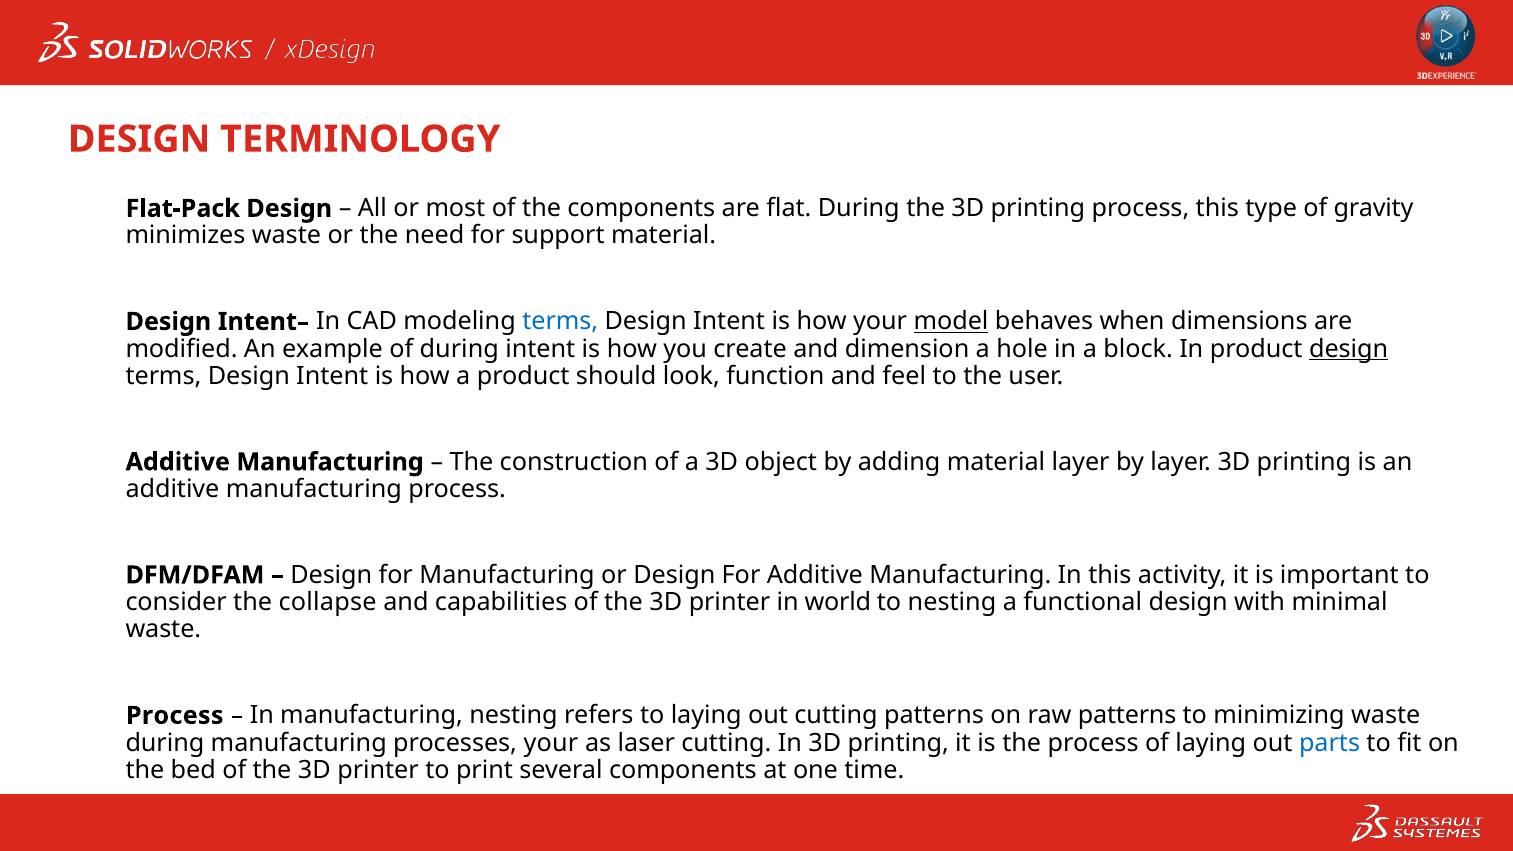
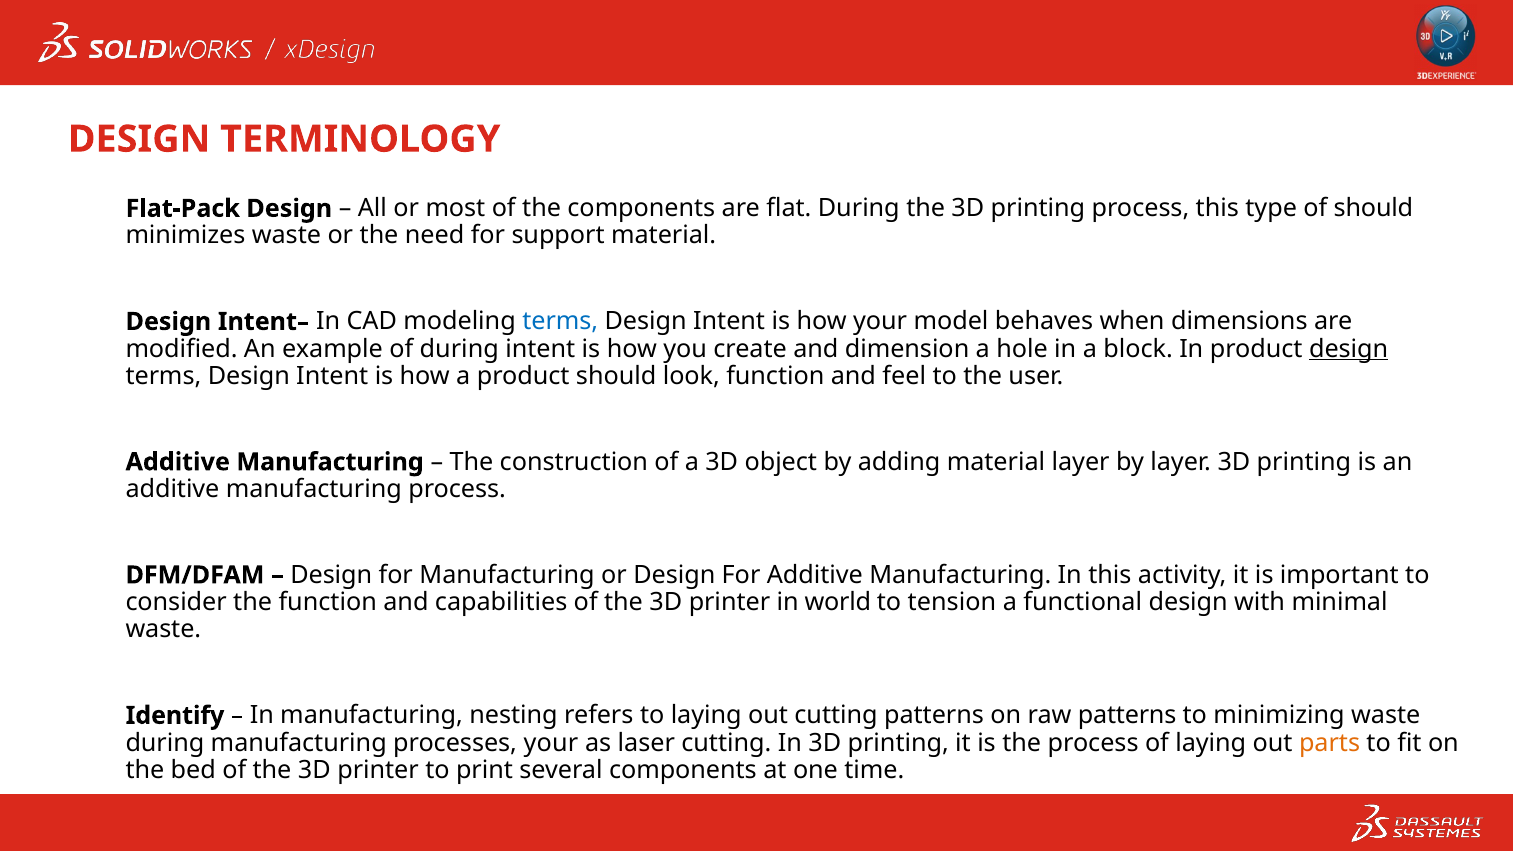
of gravity: gravity -> should
model underline: present -> none
the collapse: collapse -> function
to nesting: nesting -> tension
Process at (175, 716): Process -> Identify
parts colour: blue -> orange
